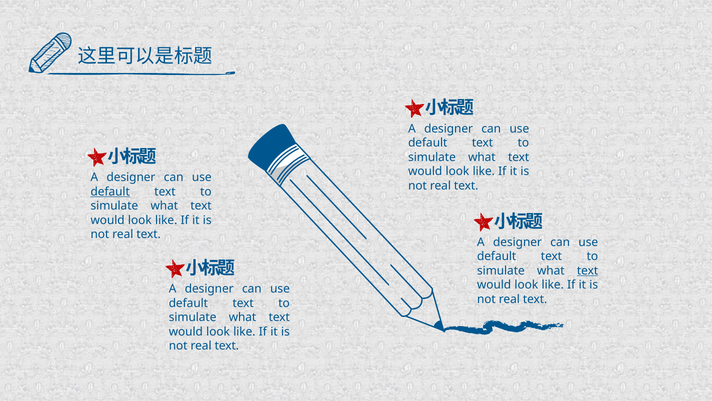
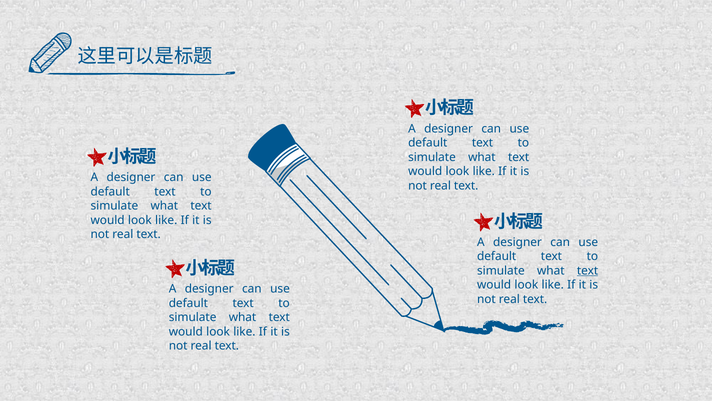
default at (110, 191) underline: present -> none
